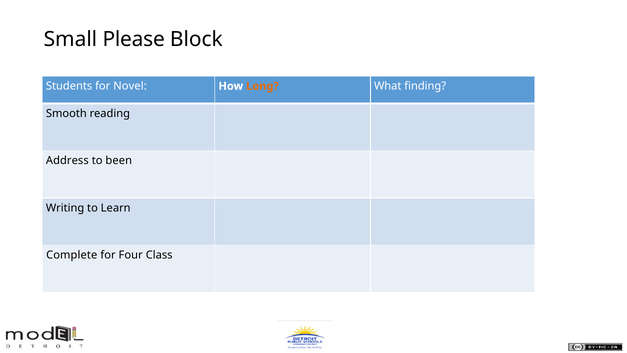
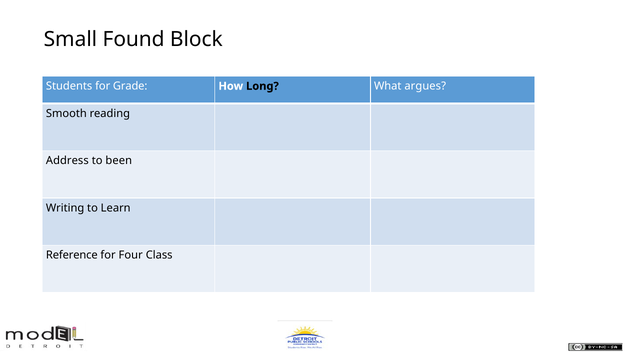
Please: Please -> Found
Novel: Novel -> Grade
Long colour: orange -> black
finding: finding -> argues
Complete: Complete -> Reference
